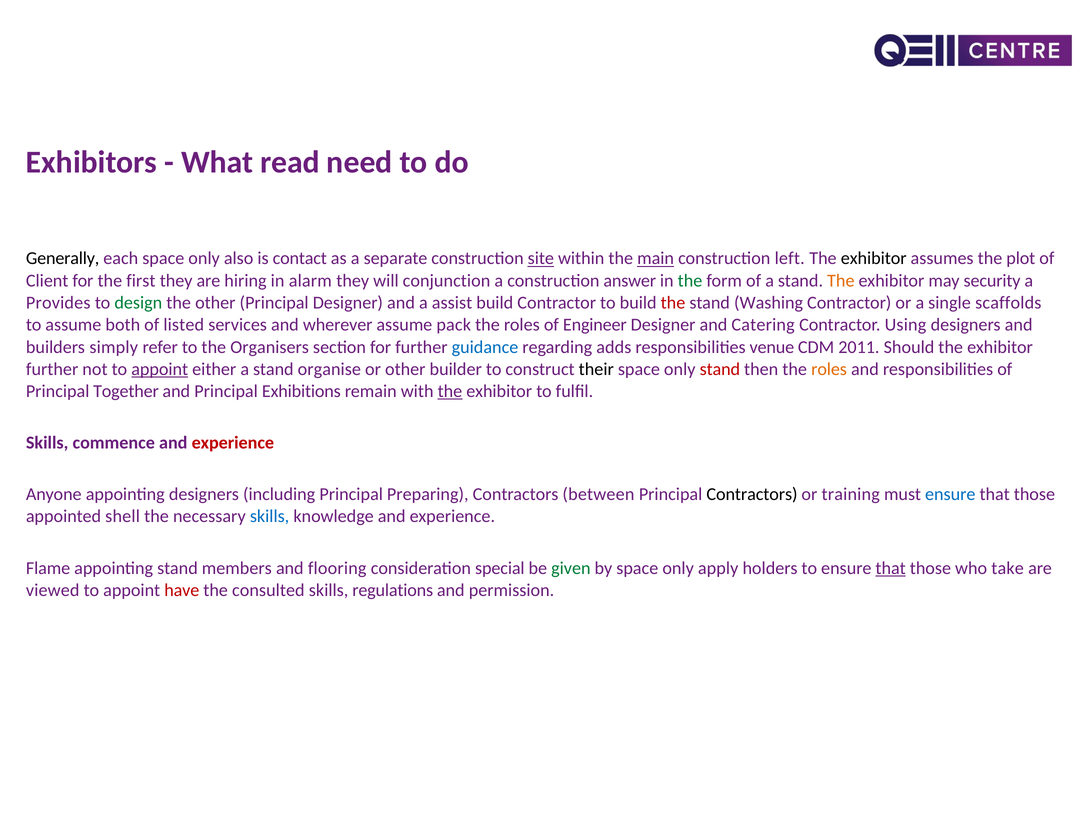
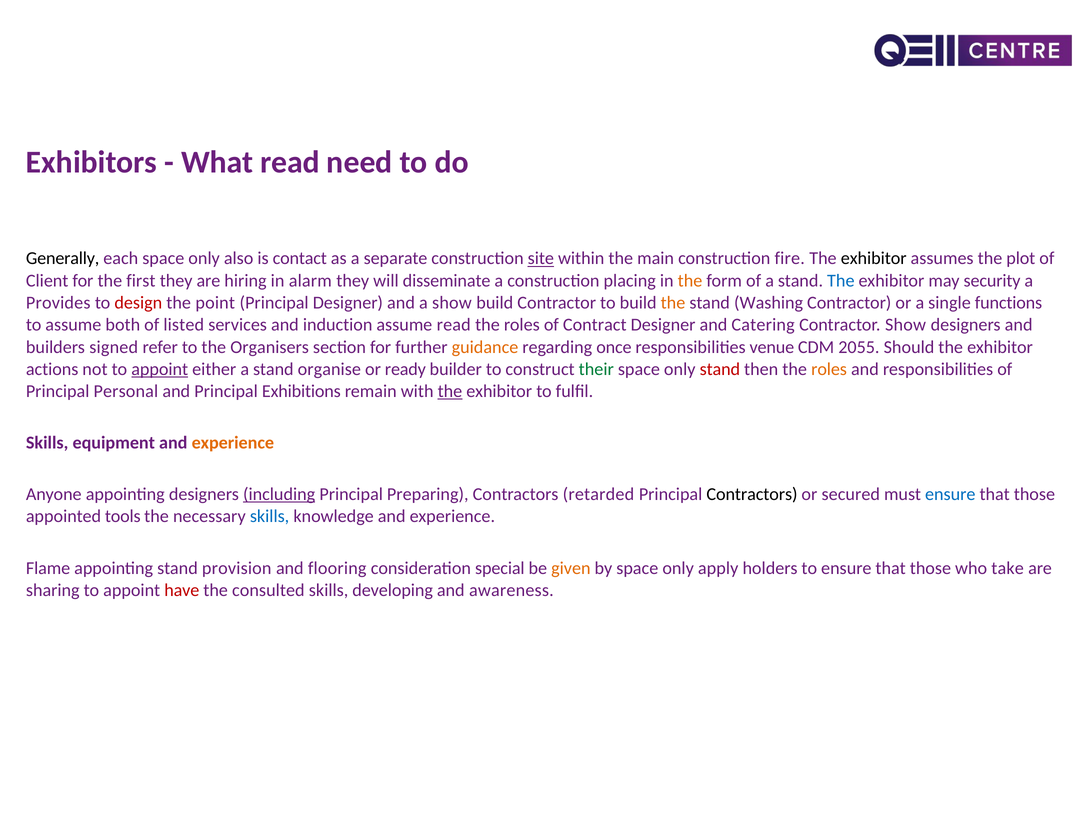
main underline: present -> none
left: left -> fire
conjunction: conjunction -> disseminate
answer: answer -> placing
the at (690, 281) colour: green -> orange
The at (841, 281) colour: orange -> blue
design colour: green -> red
the other: other -> point
a assist: assist -> show
the at (673, 303) colour: red -> orange
scaffolds: scaffolds -> functions
wherever: wherever -> induction
assume pack: pack -> read
Engineer: Engineer -> Contract
Contractor Using: Using -> Show
simply: simply -> signed
guidance colour: blue -> orange
adds: adds -> once
2011: 2011 -> 2055
further at (52, 369): further -> actions
or other: other -> ready
their colour: black -> green
Together: Together -> Personal
commence: commence -> equipment
experience at (233, 443) colour: red -> orange
including underline: none -> present
between: between -> retarded
training: training -> secured
shell: shell -> tools
members: members -> provision
given colour: green -> orange
that at (891, 568) underline: present -> none
viewed: viewed -> sharing
regulations: regulations -> developing
permission: permission -> awareness
